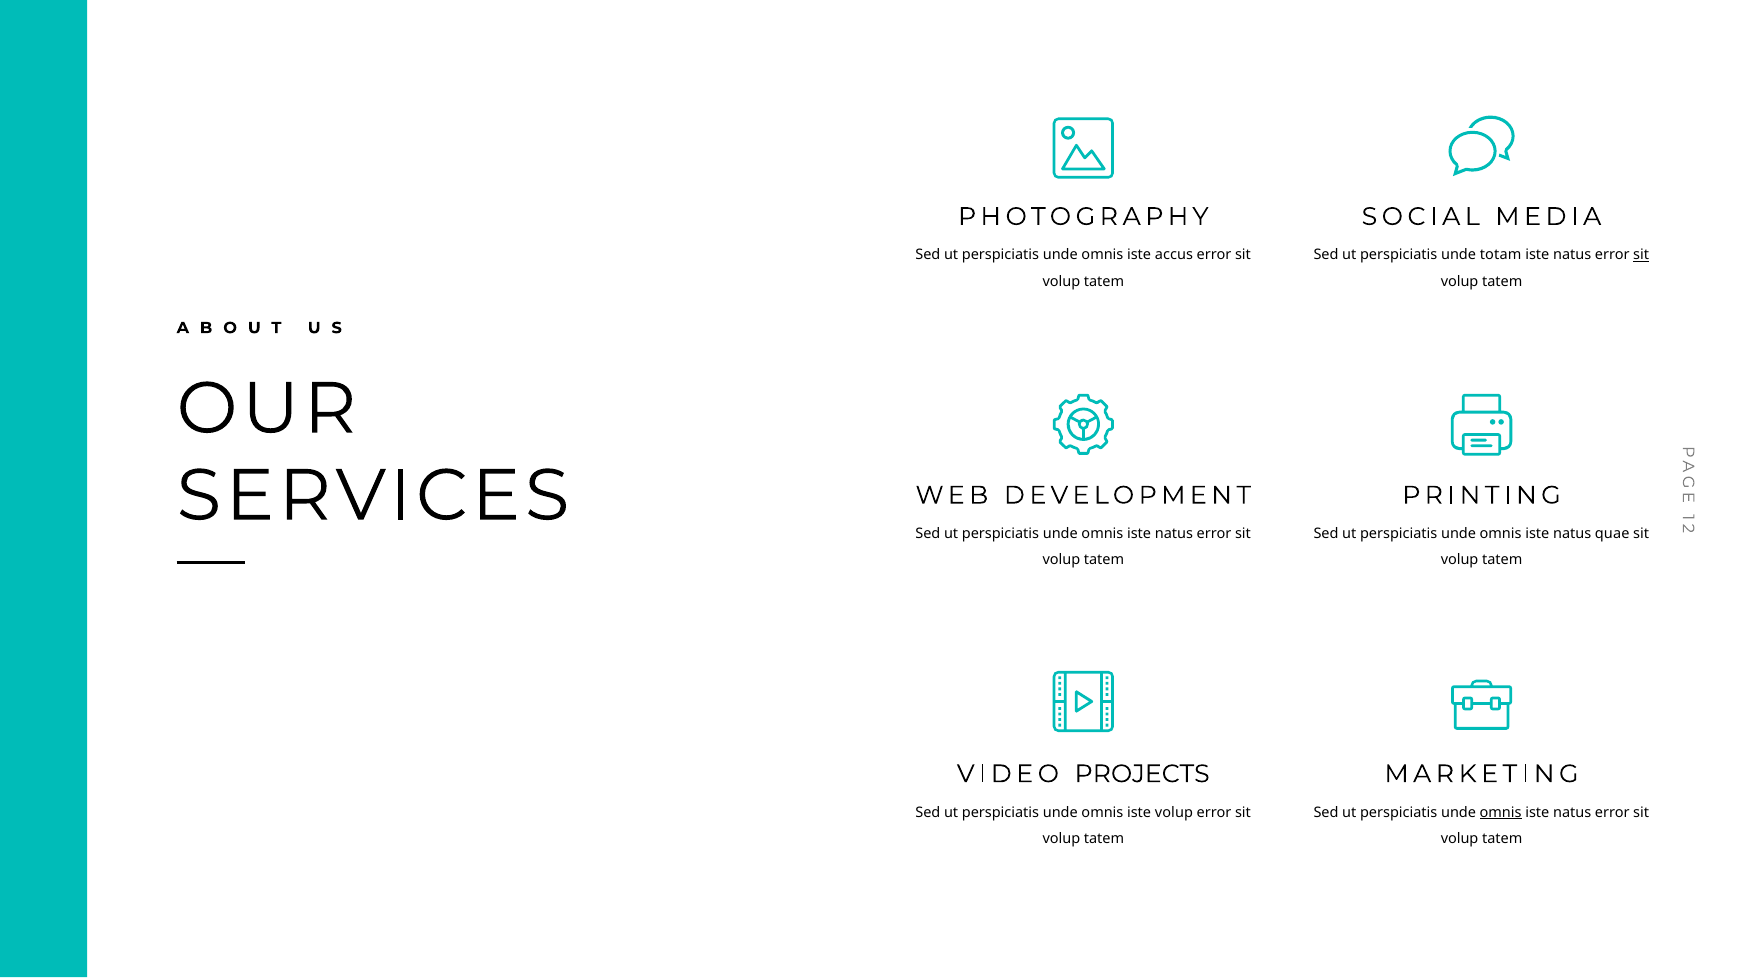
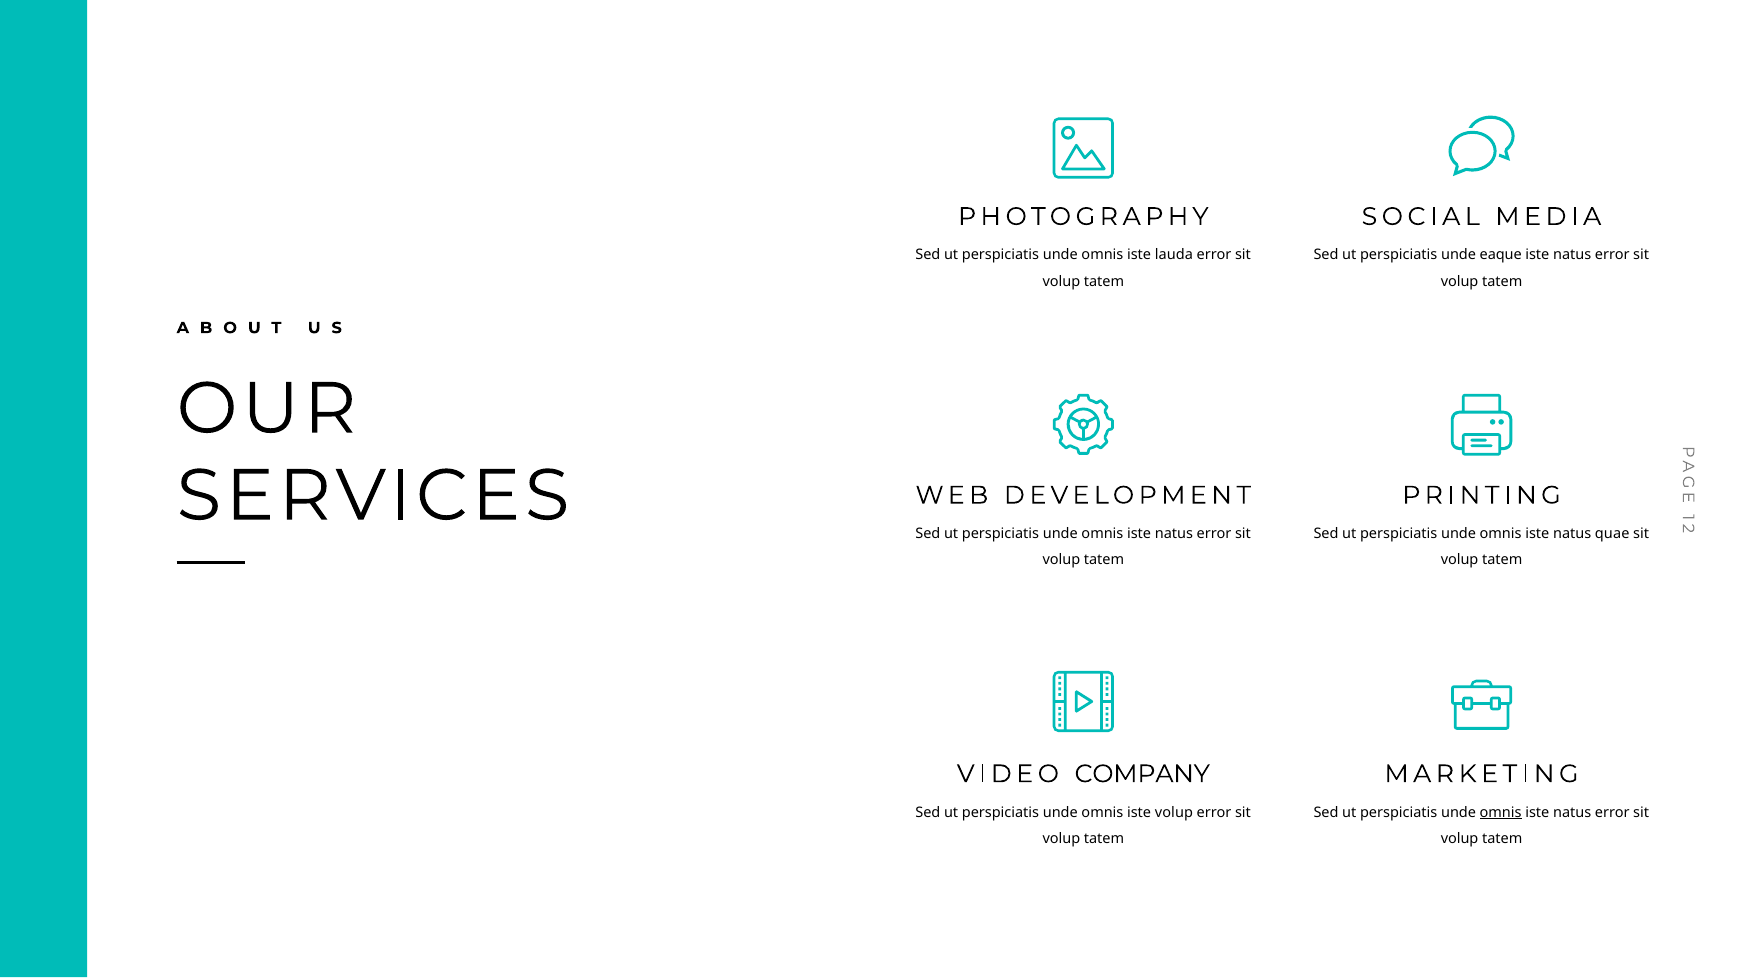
accus: accus -> lauda
totam: totam -> eaque
sit at (1641, 255) underline: present -> none
PROJECTS: PROJECTS -> COMPANY
